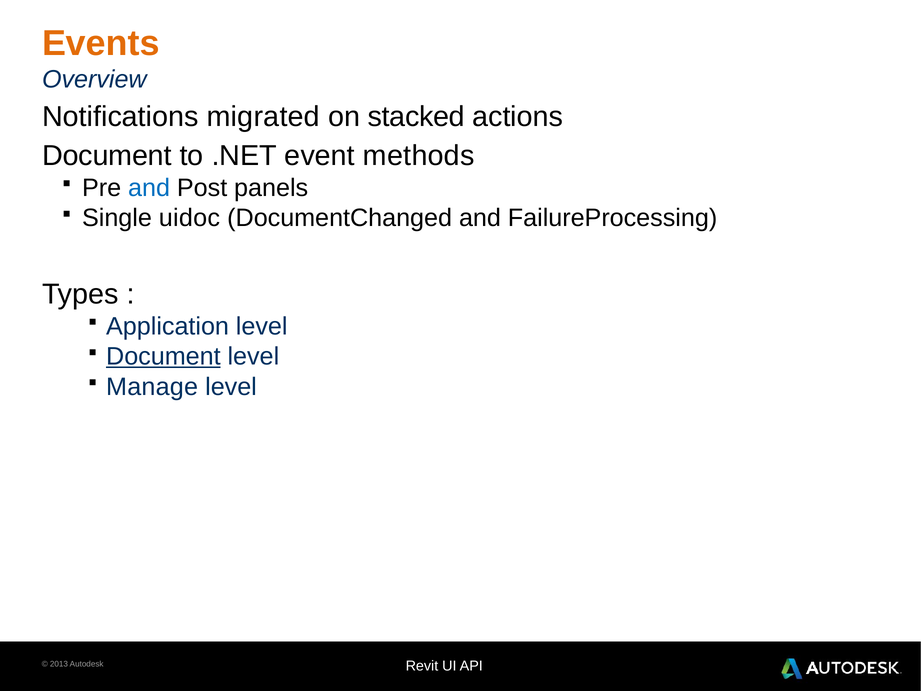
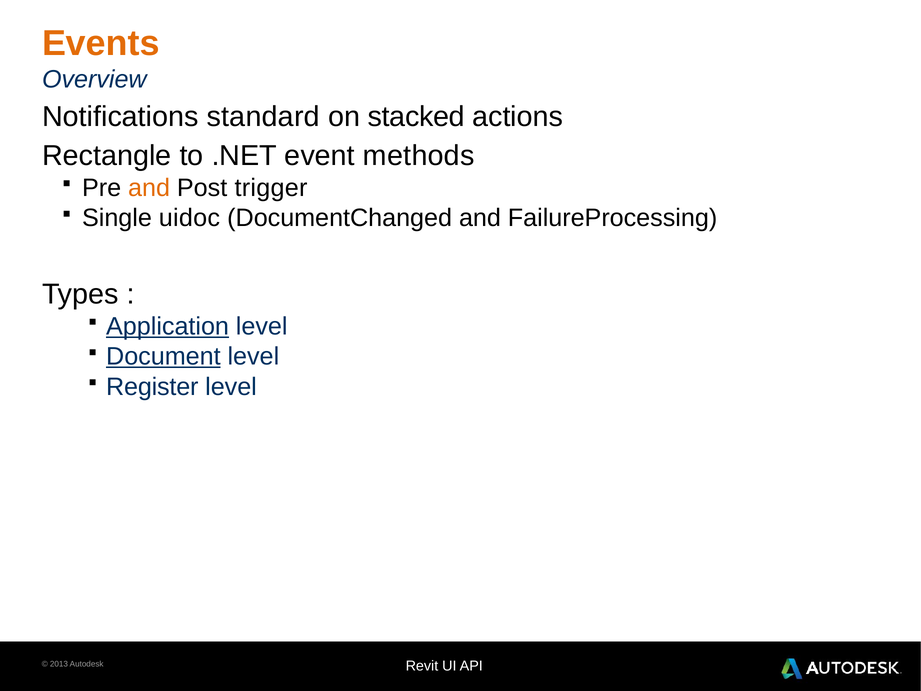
migrated: migrated -> standard
Document at (107, 155): Document -> Rectangle
and at (149, 188) colour: blue -> orange
panels: panels -> trigger
Application underline: none -> present
Manage: Manage -> Register
